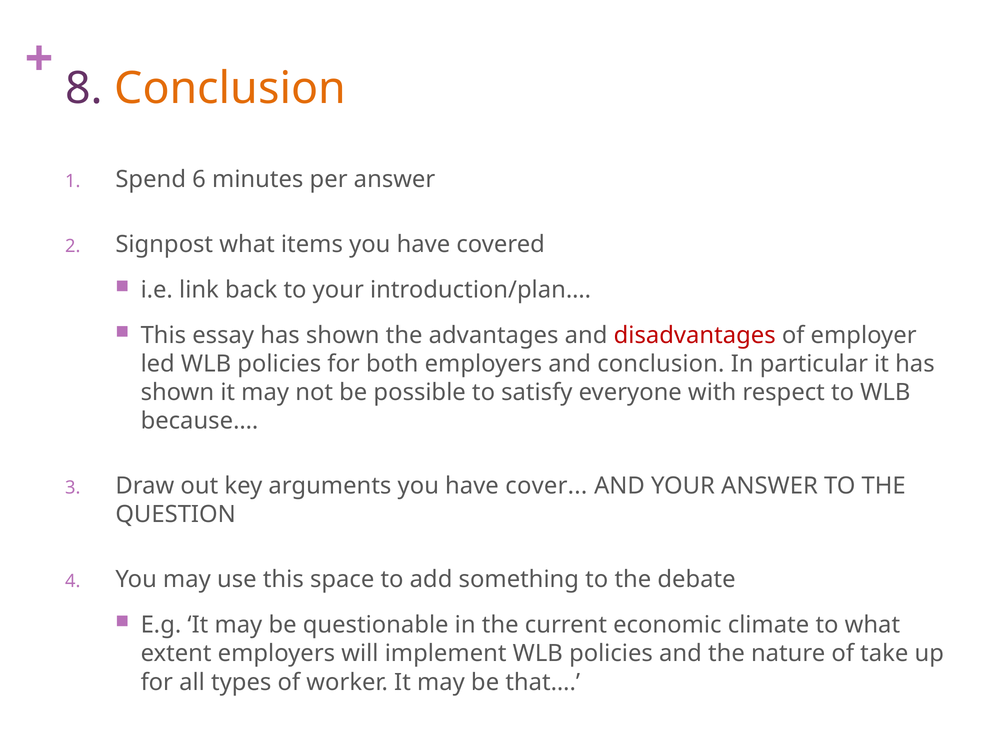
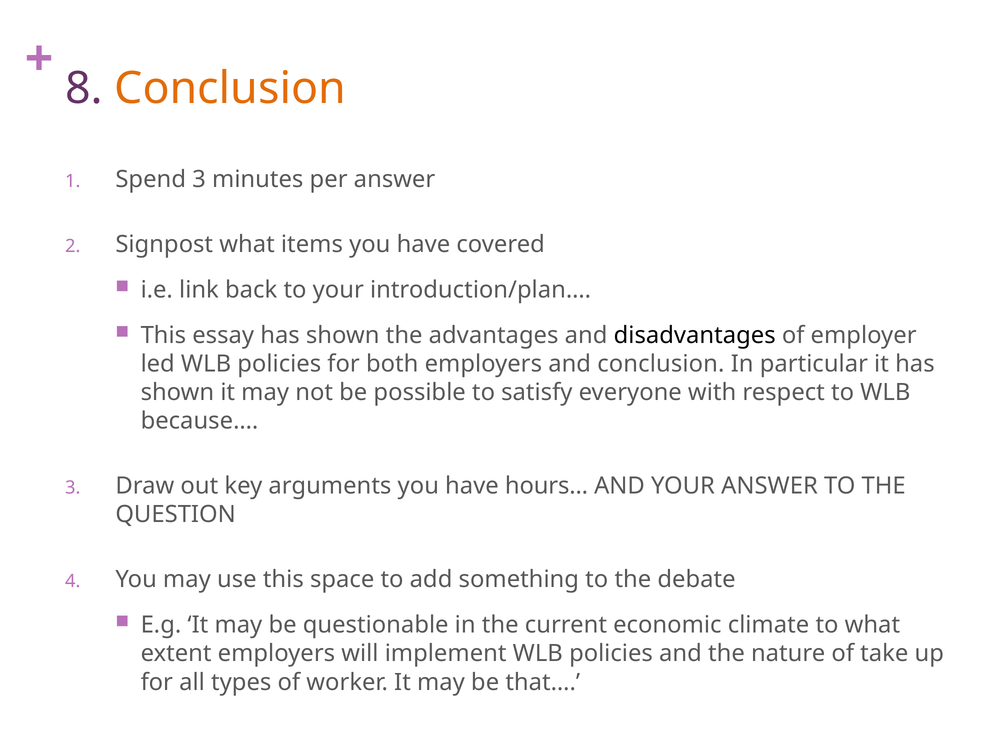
Spend 6: 6 -> 3
disadvantages colour: red -> black
cover: cover -> hours
